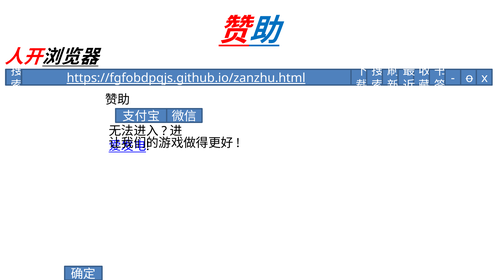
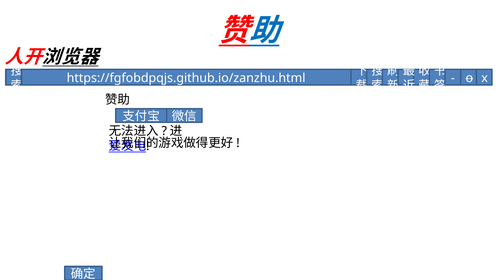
https://fgfobdpqjs.github.io/zanzhu.html underline: present -> none
